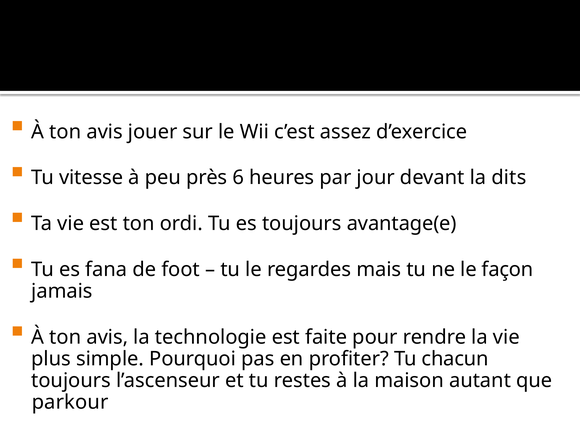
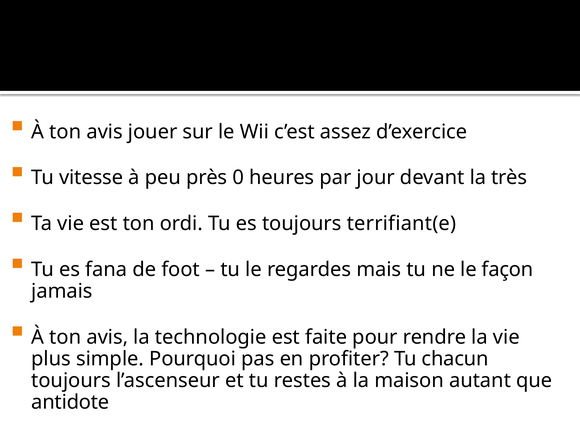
6: 6 -> 0
dits: dits -> très
avantage(e: avantage(e -> terrifiant(e
parkour: parkour -> antidote
